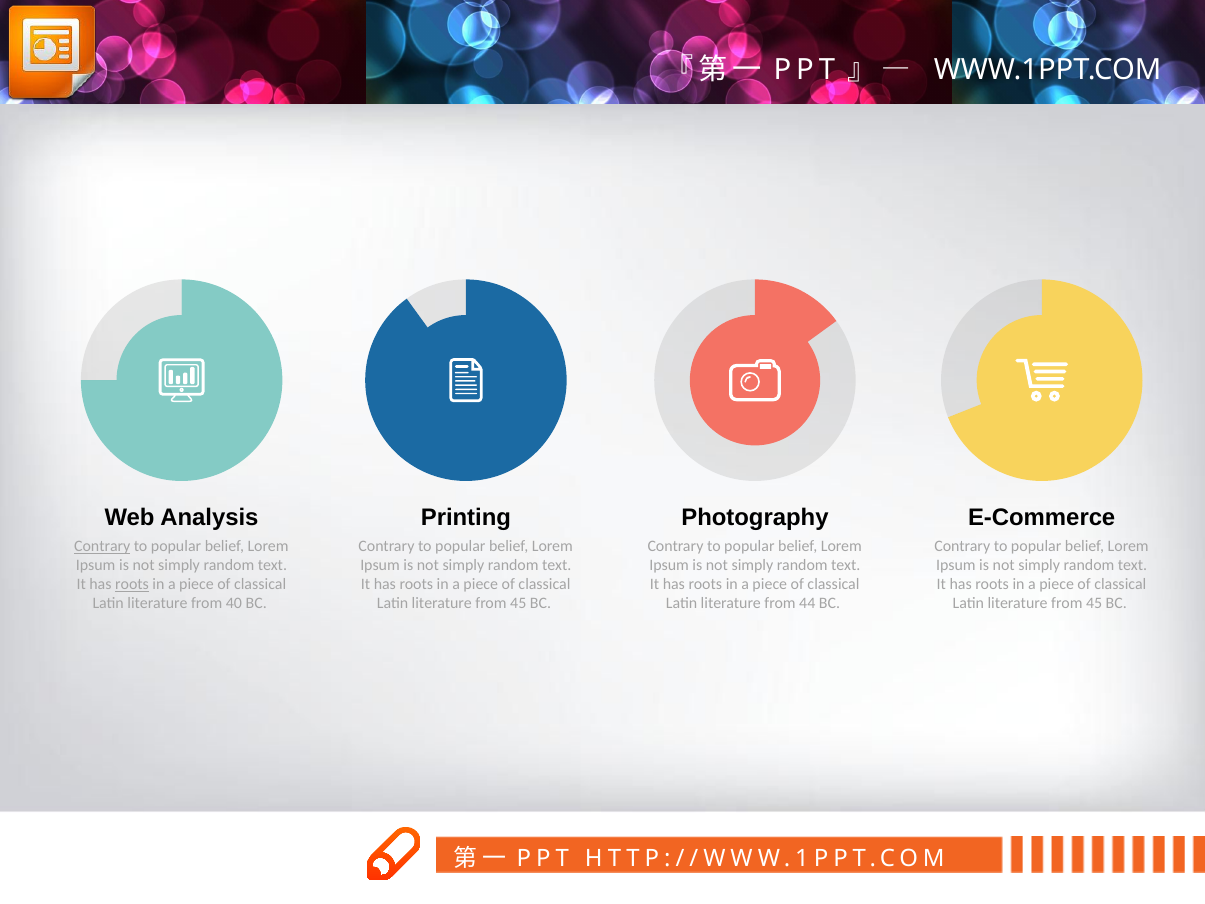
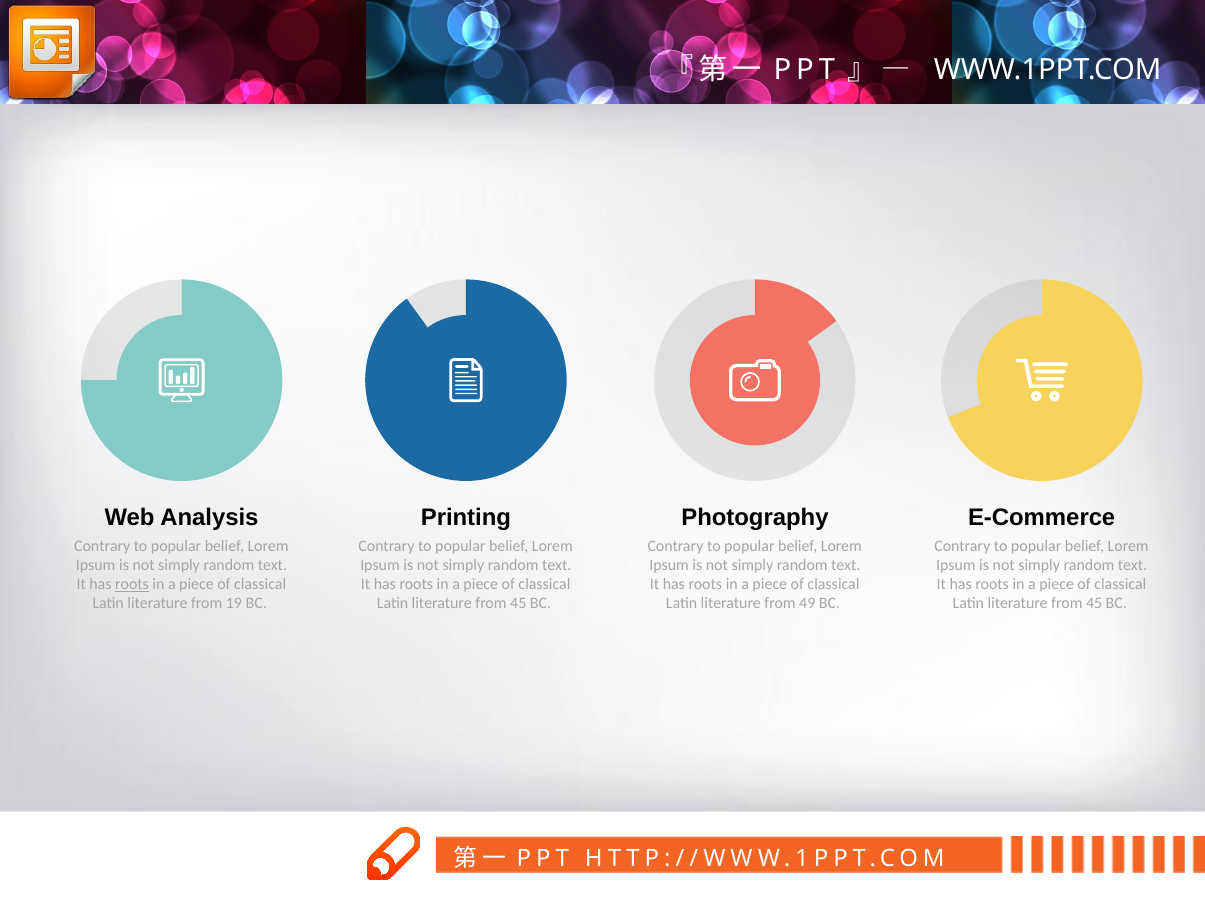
Contrary at (102, 546) underline: present -> none
40: 40 -> 19
44: 44 -> 49
